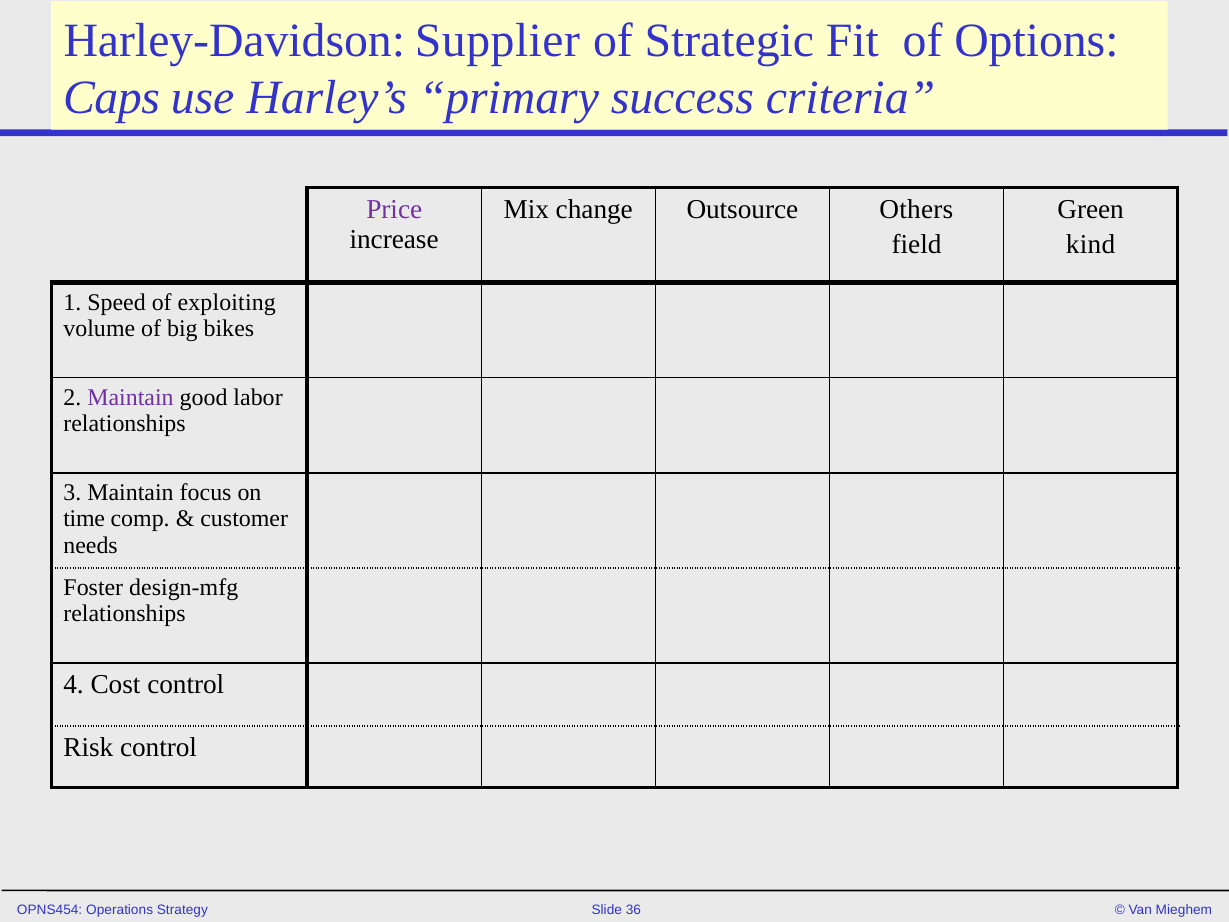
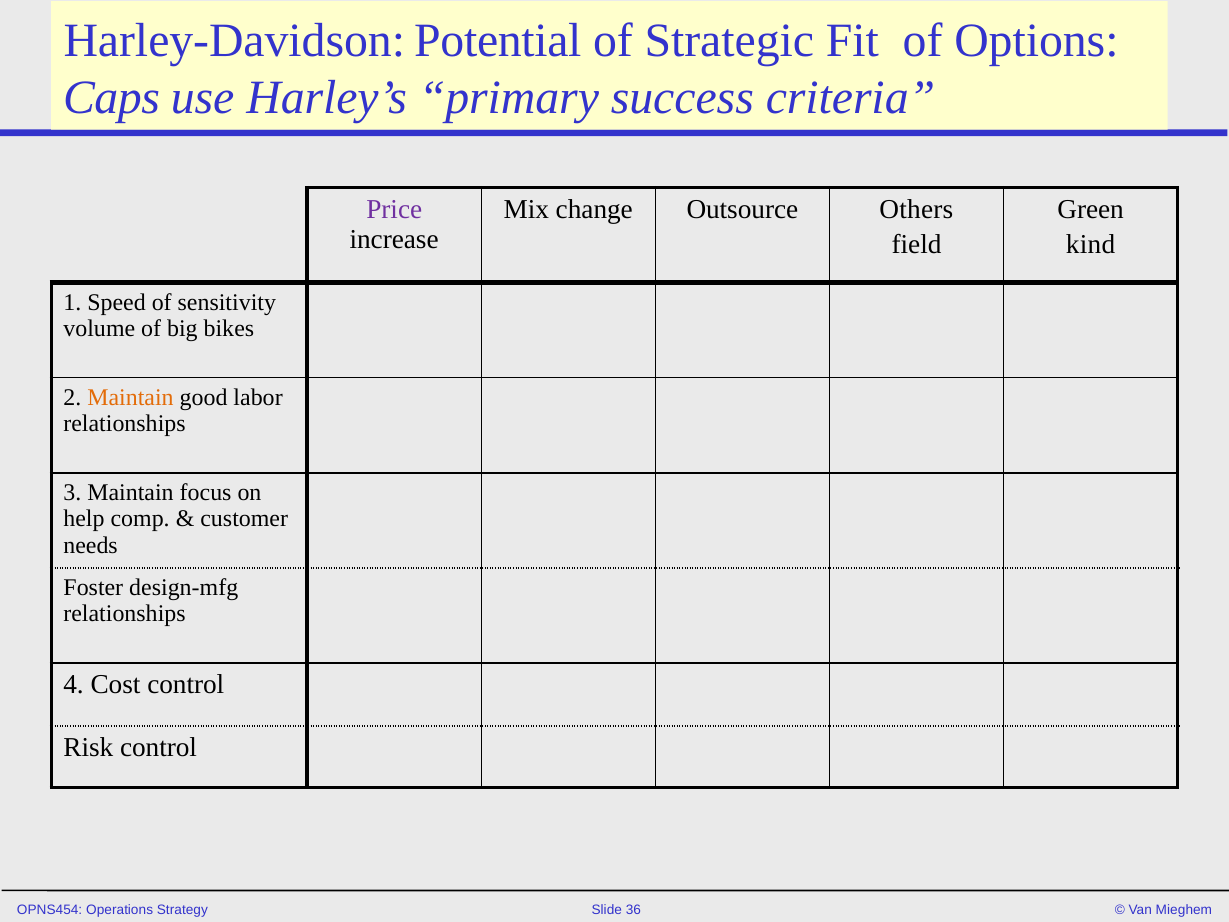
Supplier: Supplier -> Potential
exploiting: exploiting -> sensitivity
Maintain at (131, 397) colour: purple -> orange
time: time -> help
